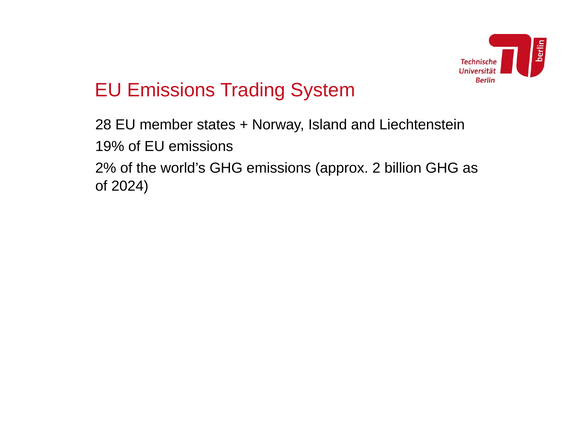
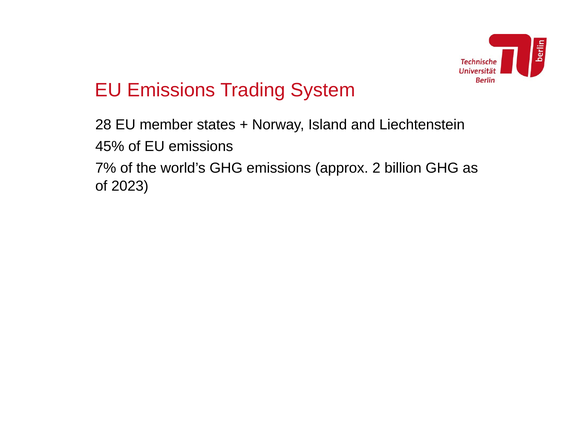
19%: 19% -> 45%
2%: 2% -> 7%
2024: 2024 -> 2023
